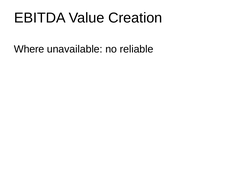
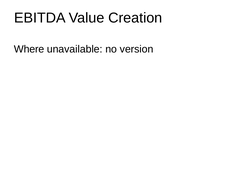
reliable: reliable -> version
